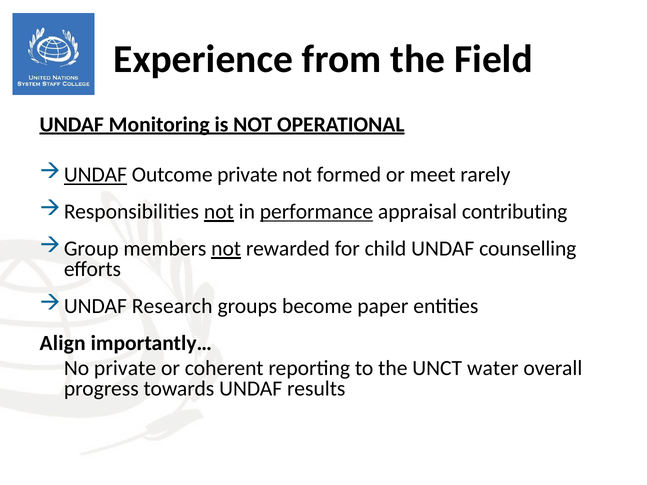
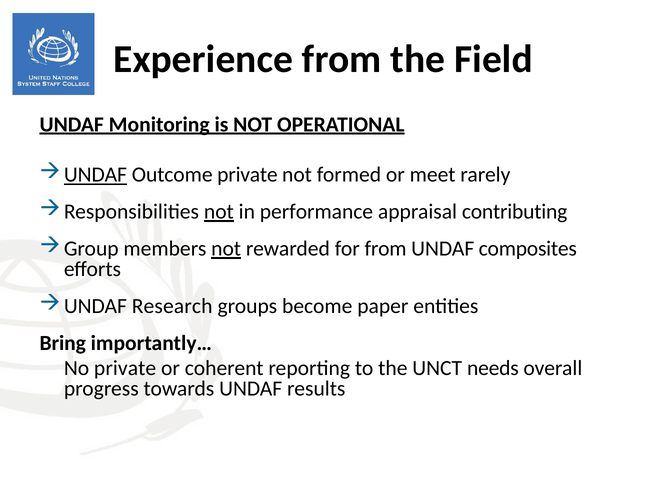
performance underline: present -> none
for child: child -> from
counselling: counselling -> composites
Align: Align -> Bring
water: water -> needs
